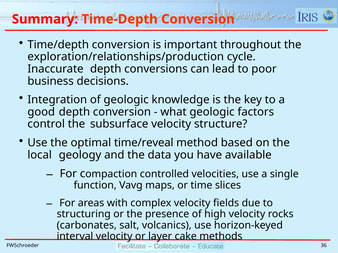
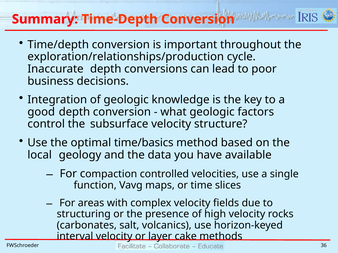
time/reveal: time/reveal -> time/basics
